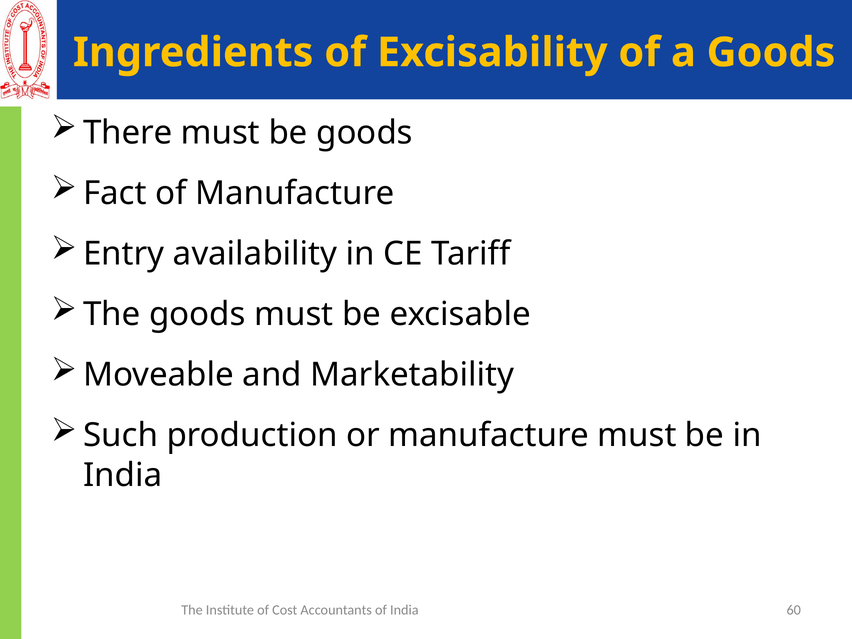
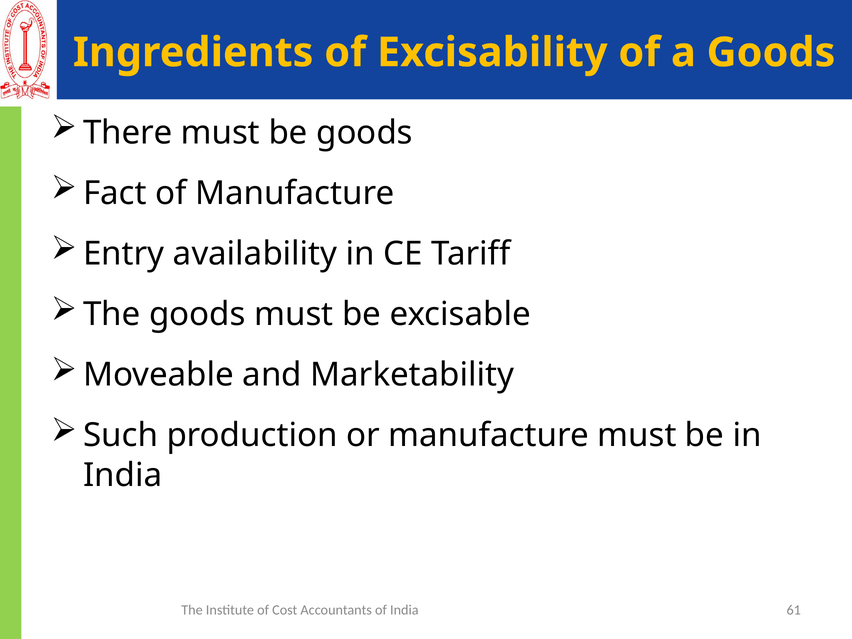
60: 60 -> 61
